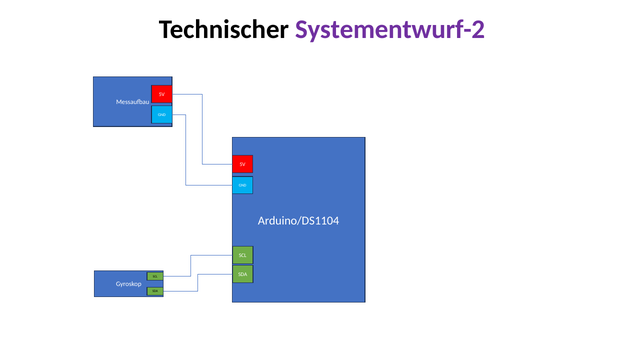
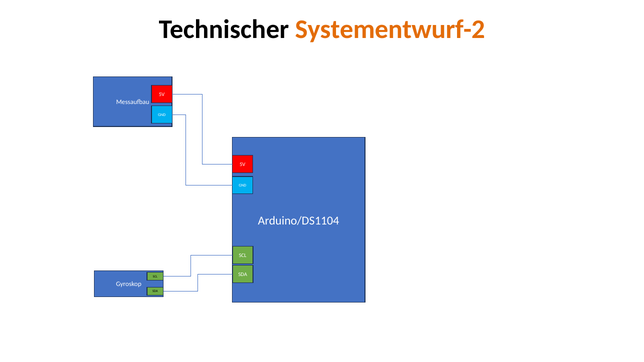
Systementwurf-2 colour: purple -> orange
